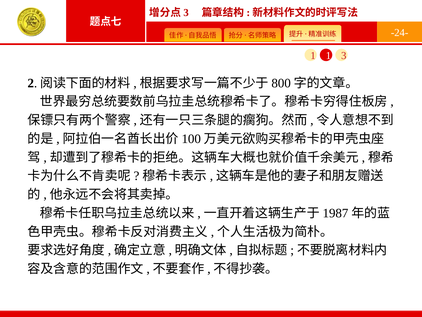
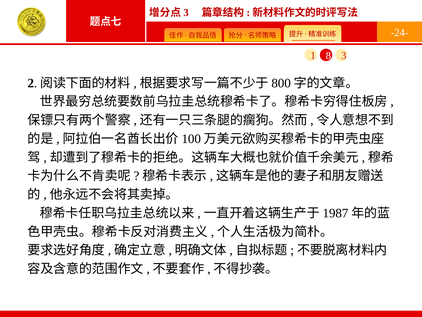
1 1: 1 -> 8
